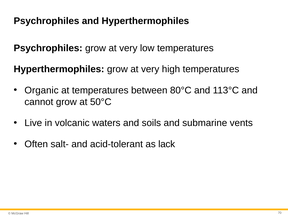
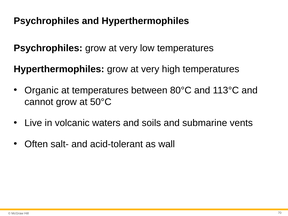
lack: lack -> wall
